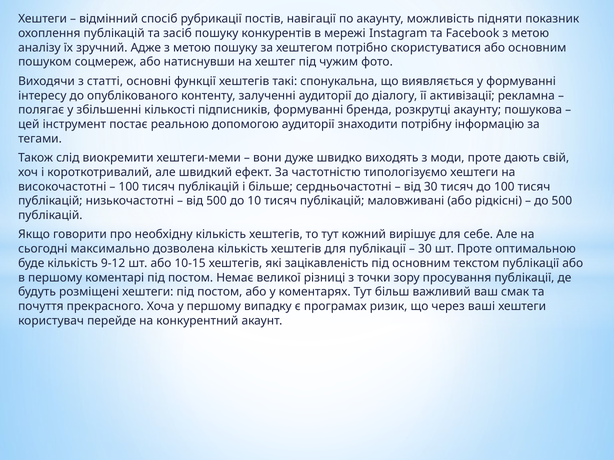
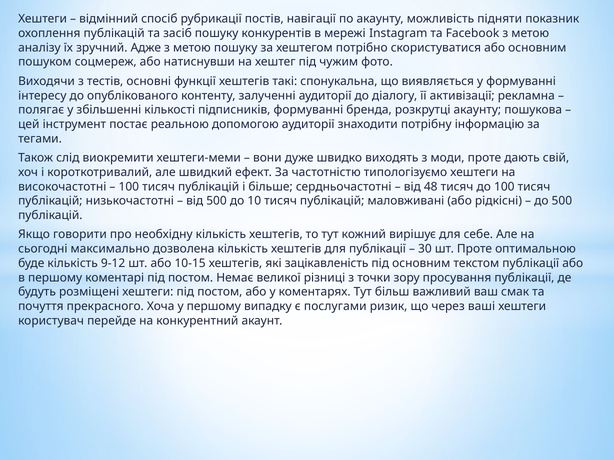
статті: статті -> тестів
від 30: 30 -> 48
програмах: програмах -> послугами
